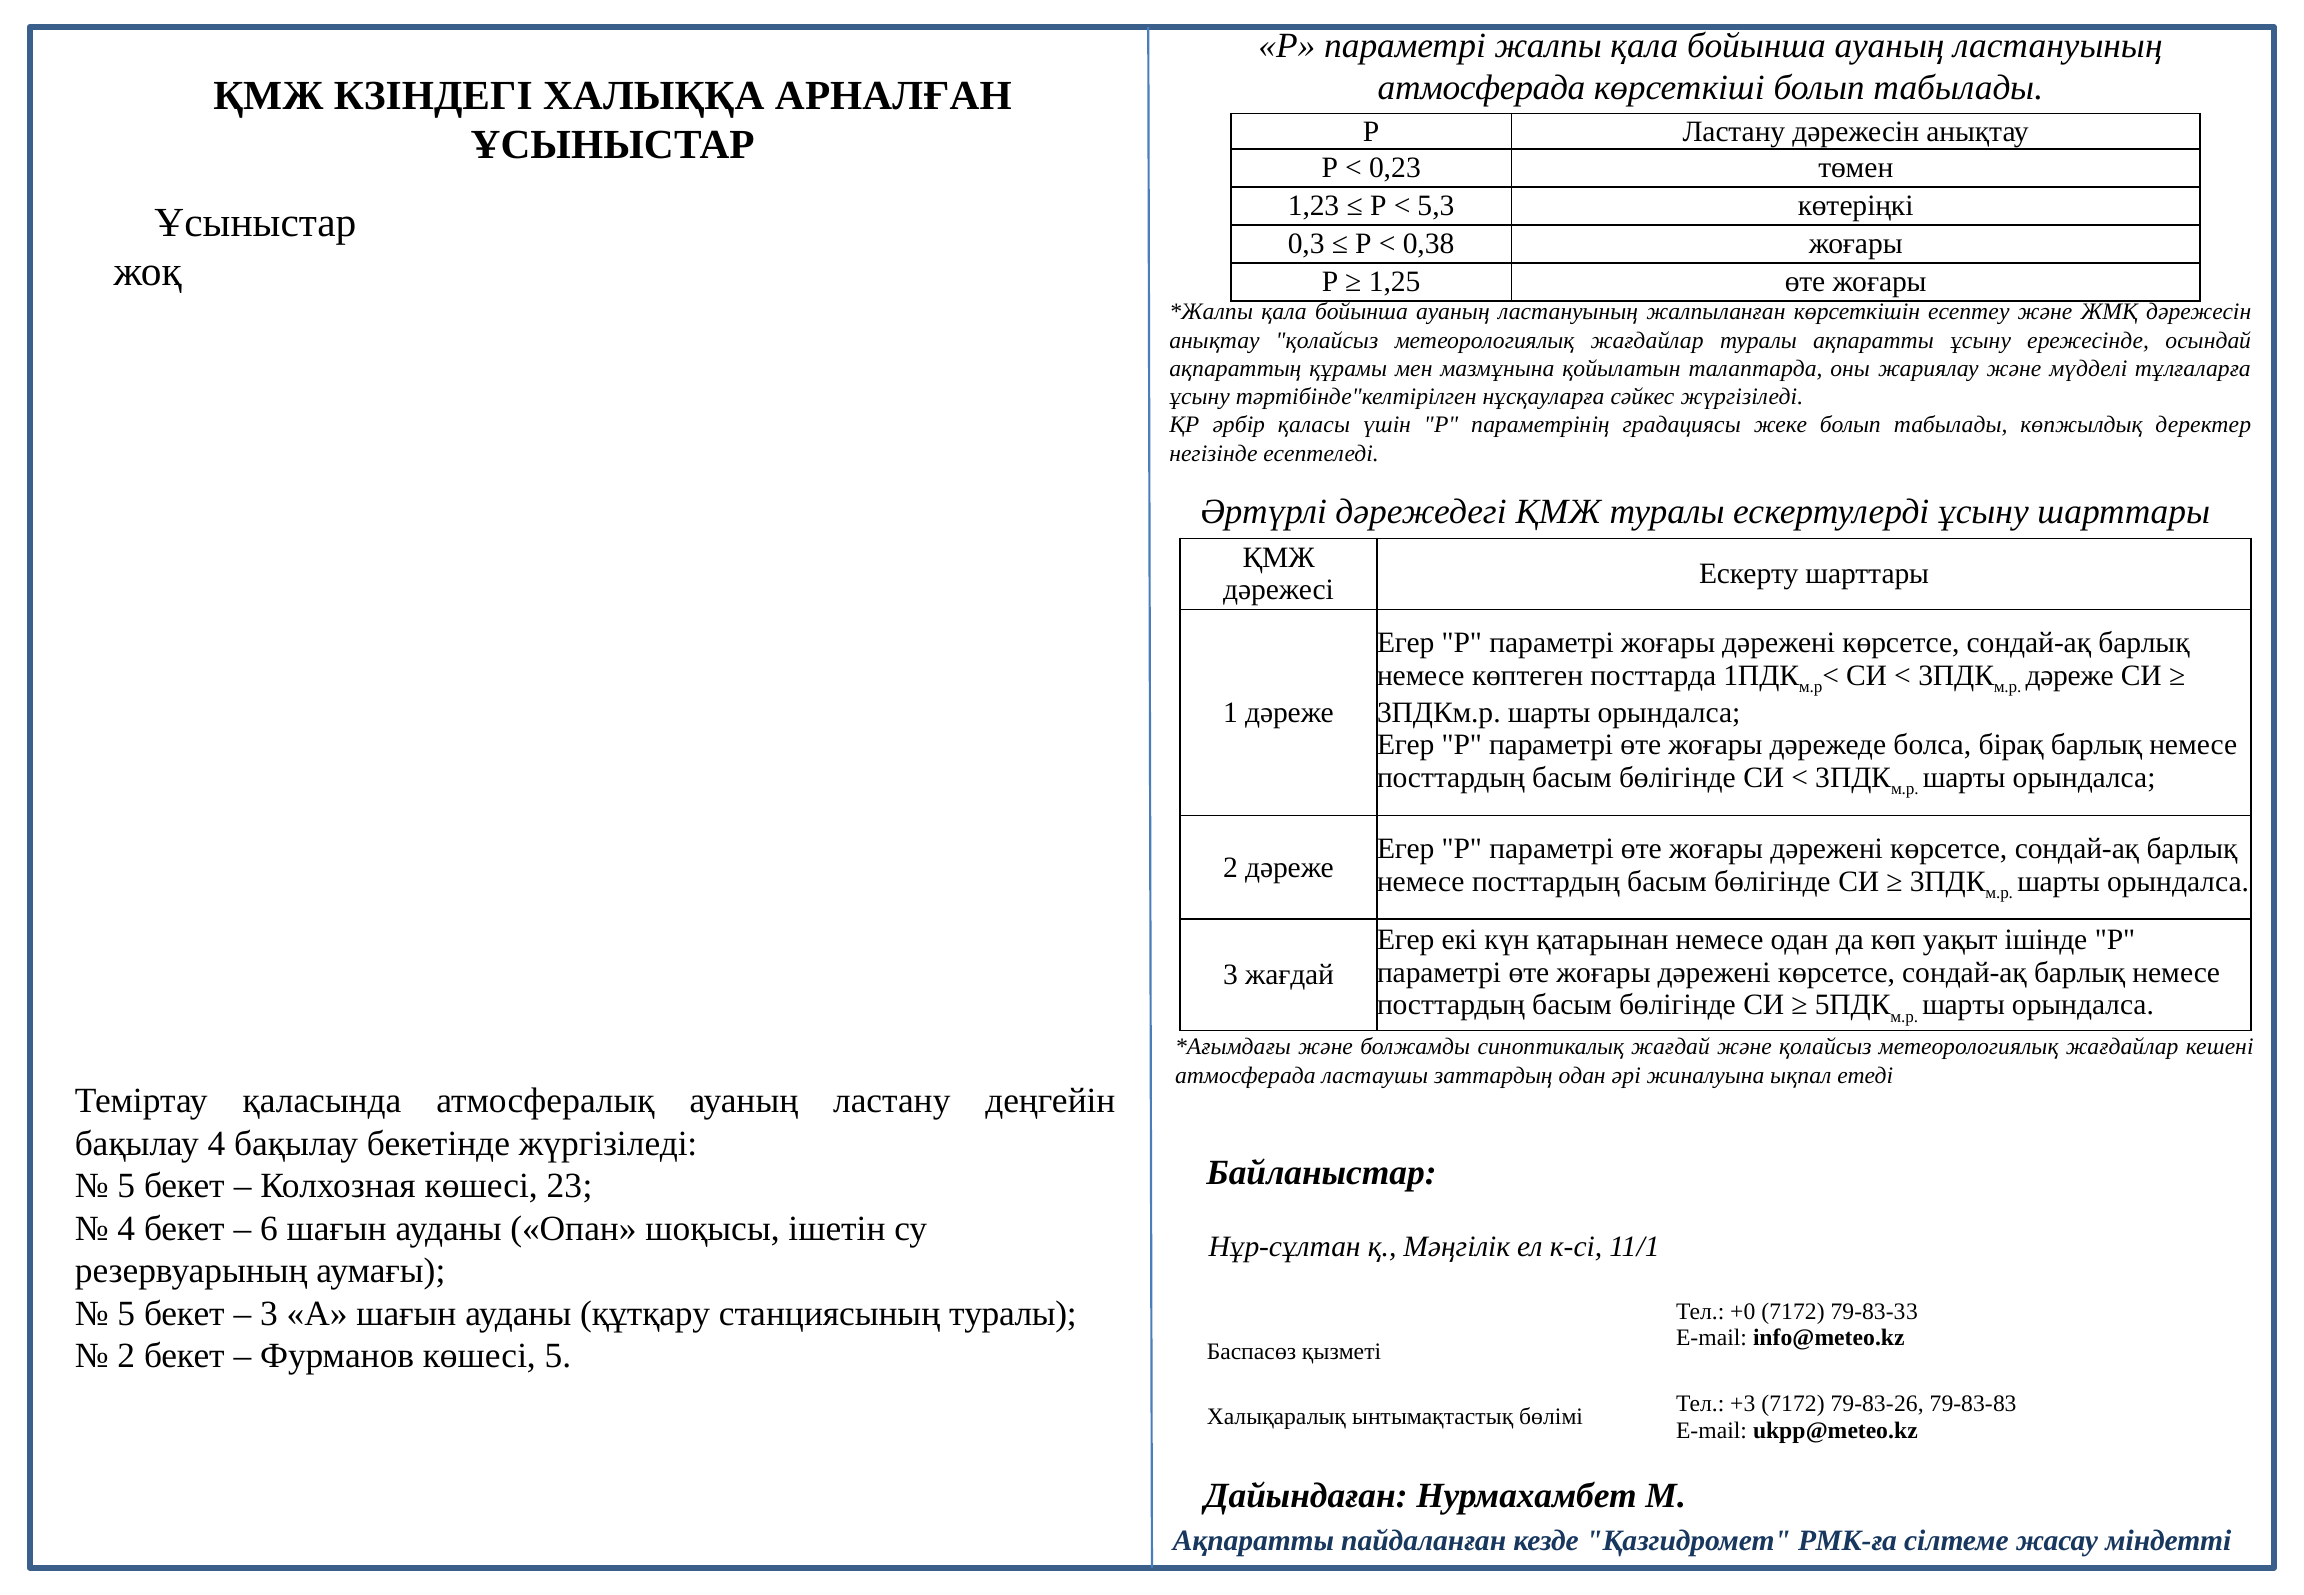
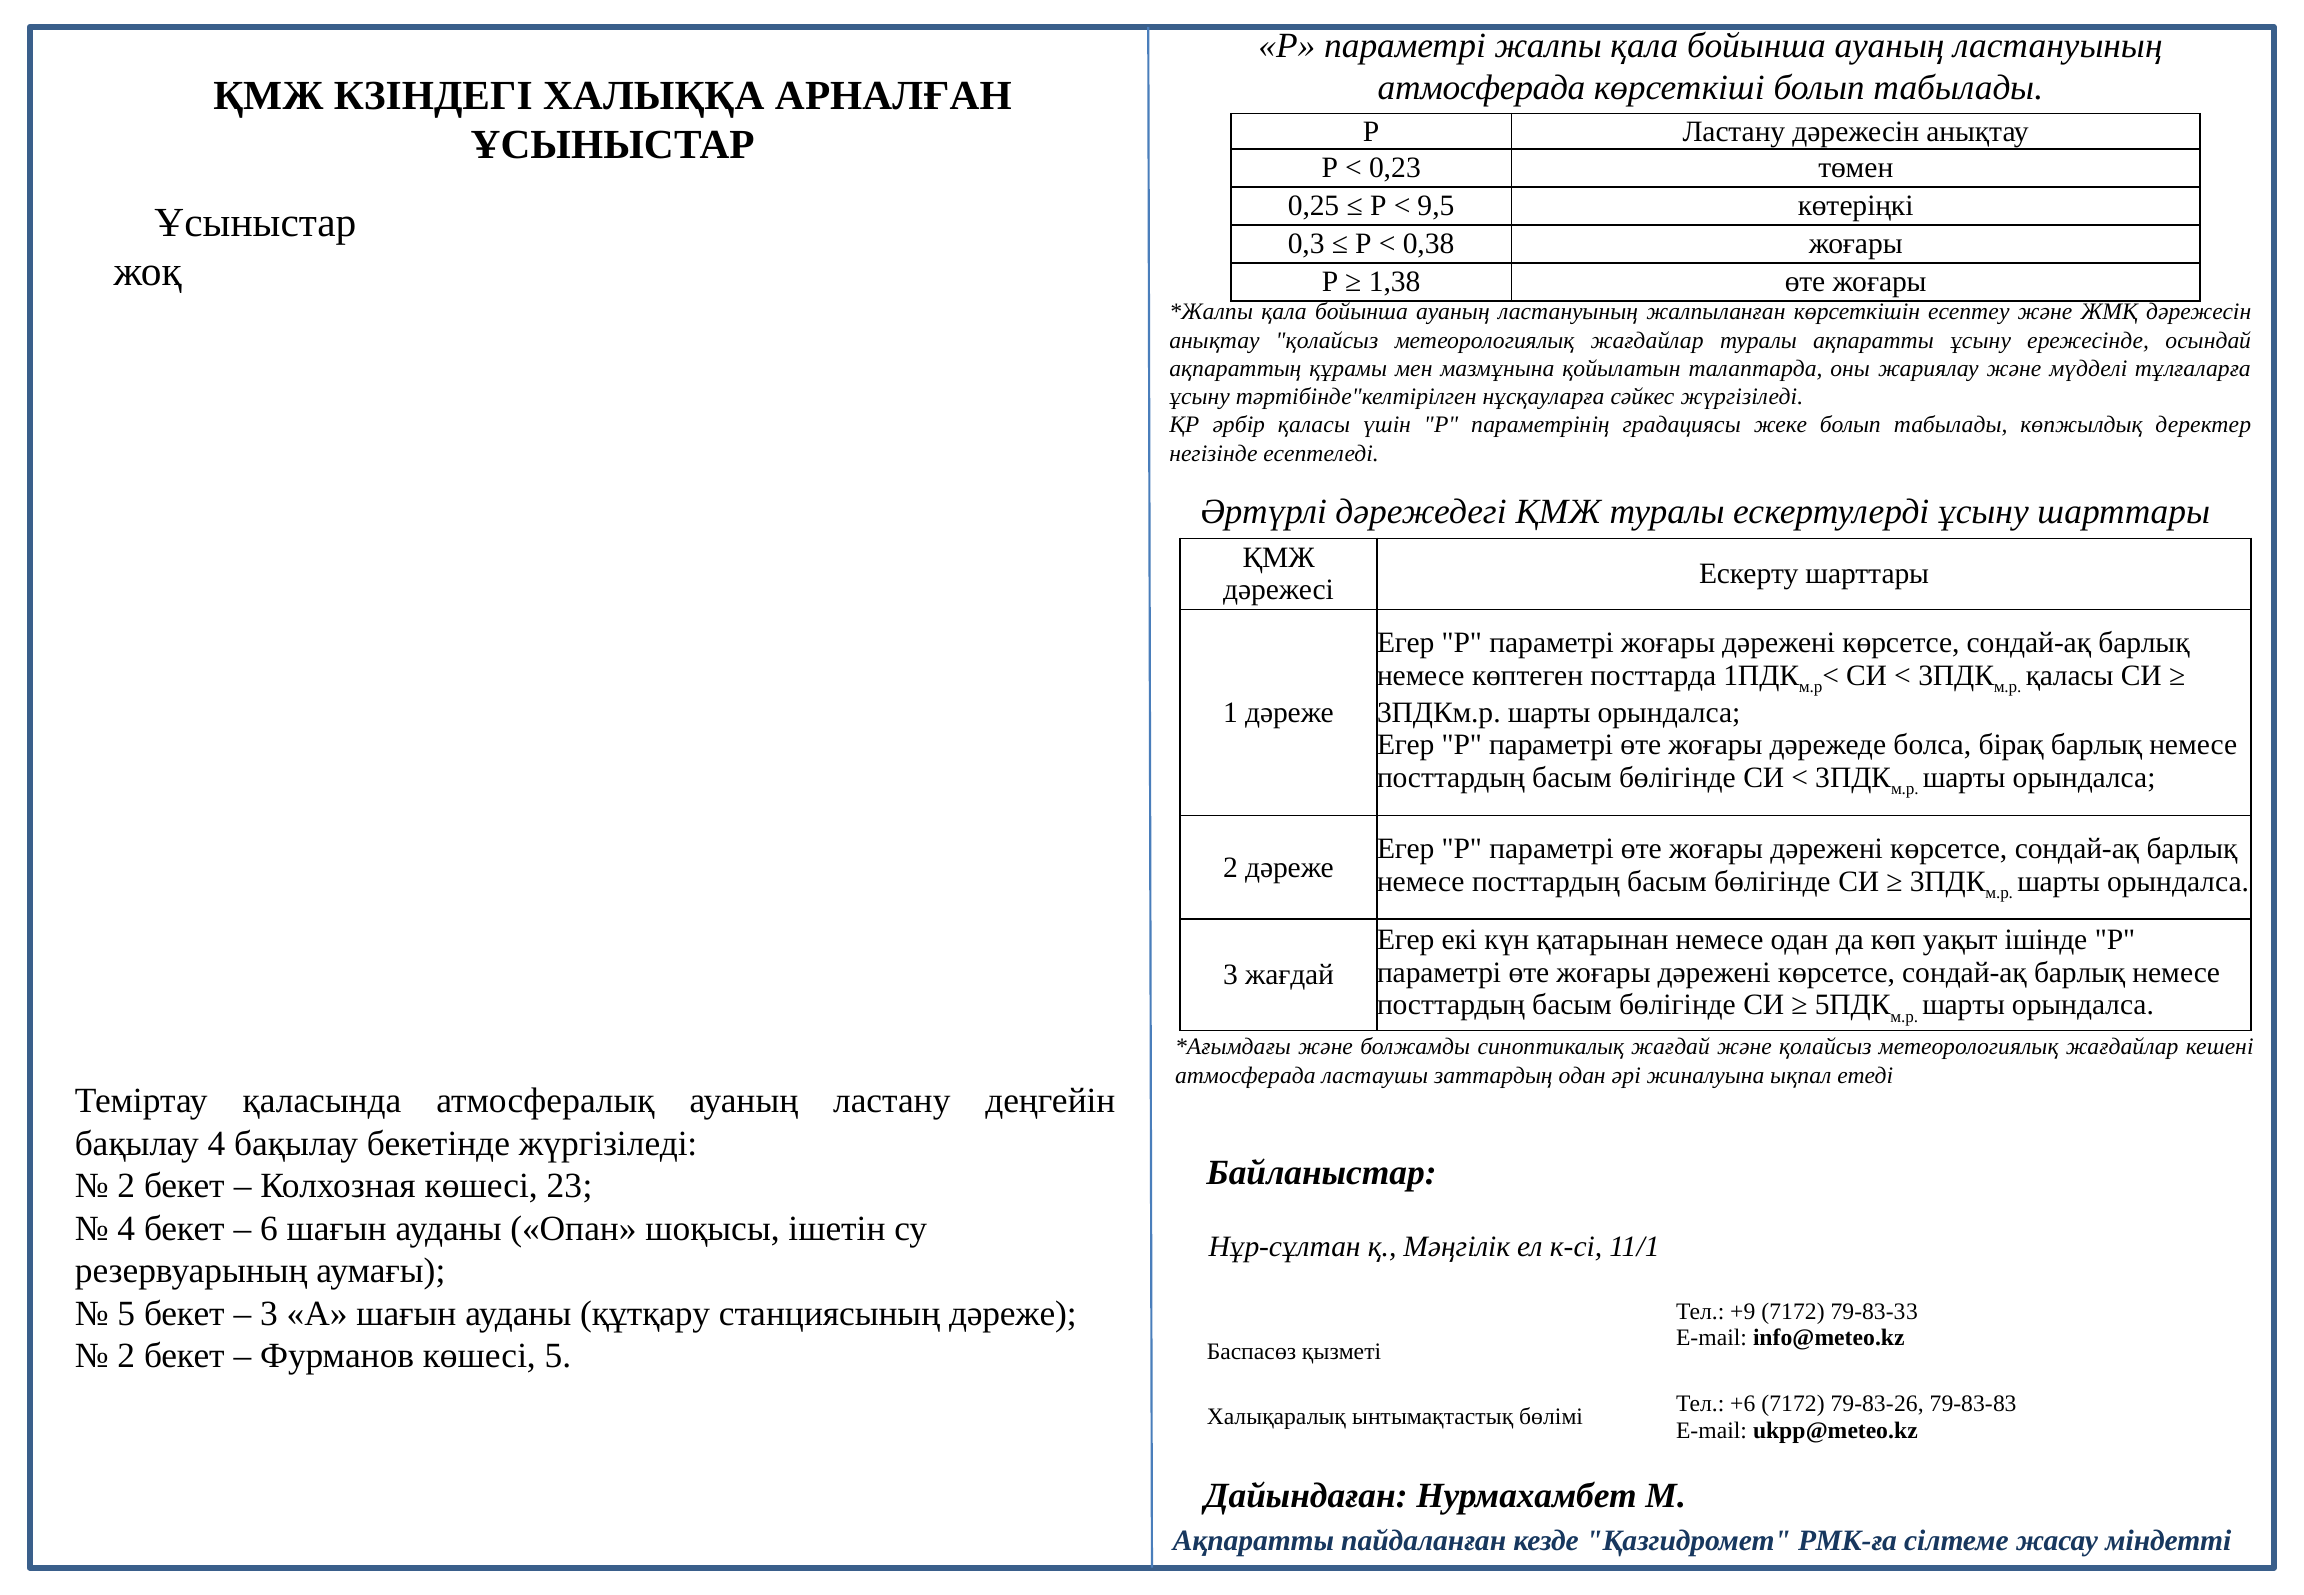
1,23: 1,23 -> 0,25
5,3: 5,3 -> 9,5
1,25: 1,25 -> 1,38
дәреже at (2070, 675): дәреже -> қаласы
5 at (126, 1186): 5 -> 2
станциясының туралы: туралы -> дәреже
+0: +0 -> +9
+3: +3 -> +6
